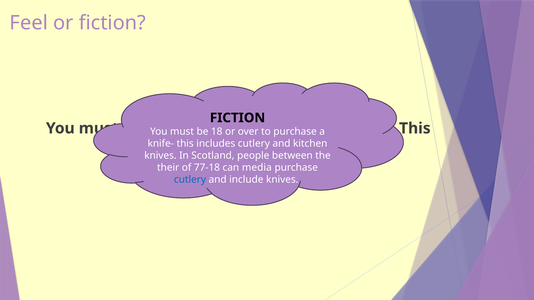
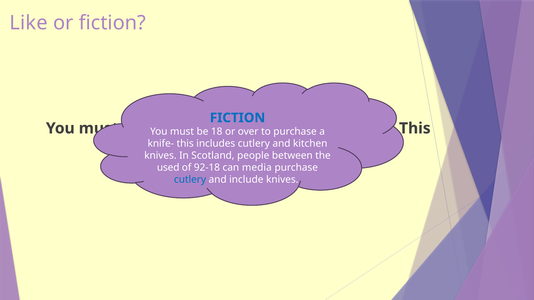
Feel: Feel -> Like
FICTION at (238, 118) colour: black -> blue
their: their -> used
77-18: 77-18 -> 92-18
